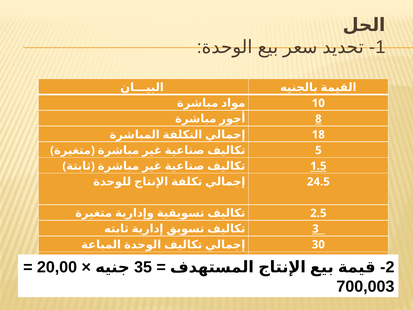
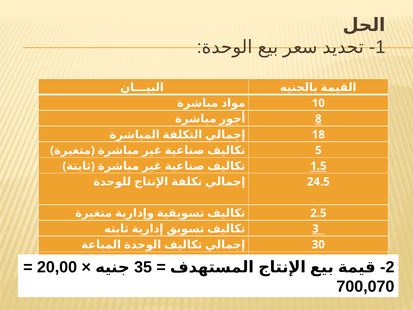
700,003: 700,003 -> 700,070
